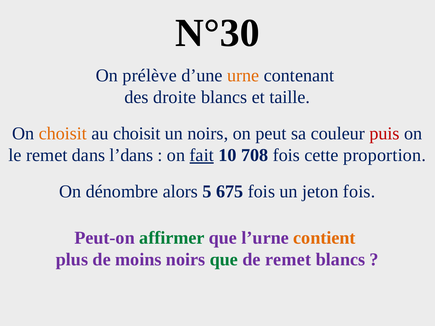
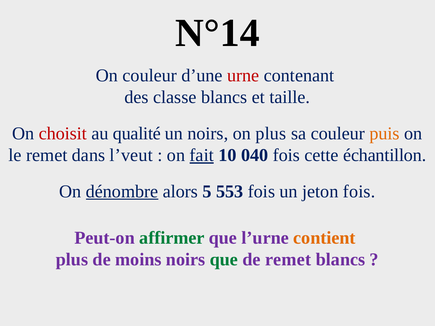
N°30: N°30 -> N°14
On prélève: prélève -> couleur
urne colour: orange -> red
droite: droite -> classe
choisit at (63, 134) colour: orange -> red
au choisit: choisit -> qualité
on peut: peut -> plus
puis colour: red -> orange
l’dans: l’dans -> l’veut
708: 708 -> 040
proportion: proportion -> échantillon
dénombre underline: none -> present
675: 675 -> 553
